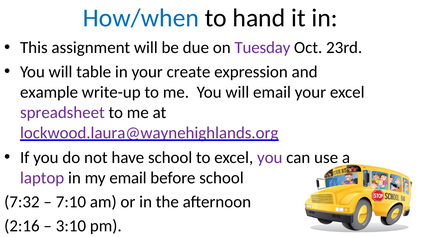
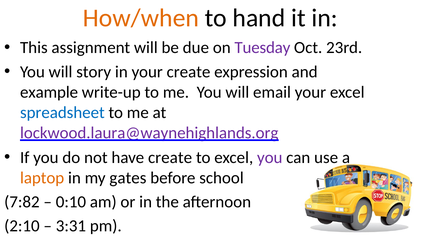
How/when colour: blue -> orange
table: table -> story
spreadsheet colour: purple -> blue
have school: school -> create
laptop colour: purple -> orange
my email: email -> gates
7:32: 7:32 -> 7:82
7:10: 7:10 -> 0:10
2:16: 2:16 -> 2:10
3:10: 3:10 -> 3:31
